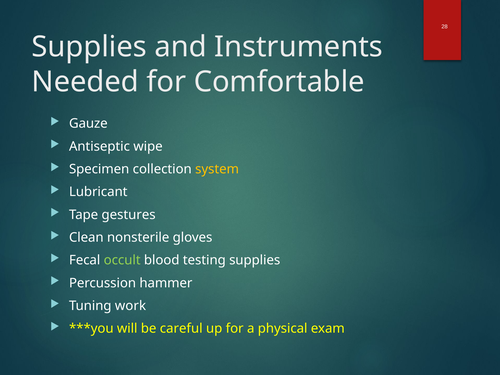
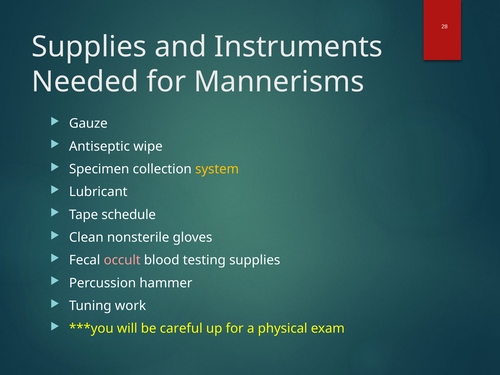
Comfortable: Comfortable -> Mannerisms
gestures: gestures -> schedule
occult colour: light green -> pink
